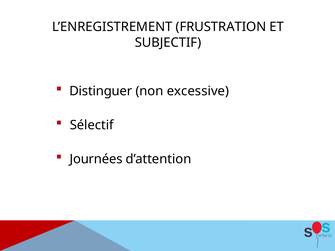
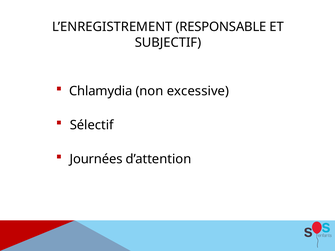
FRUSTRATION: FRUSTRATION -> RESPONSABLE
Distinguer: Distinguer -> Chlamydia
